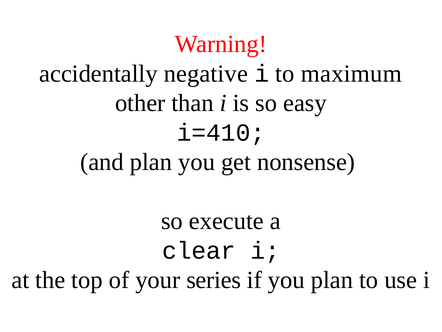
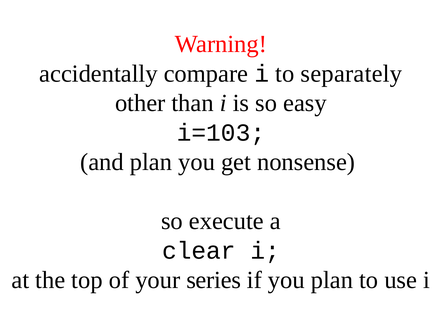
negative: negative -> compare
maximum: maximum -> separately
i=410: i=410 -> i=103
